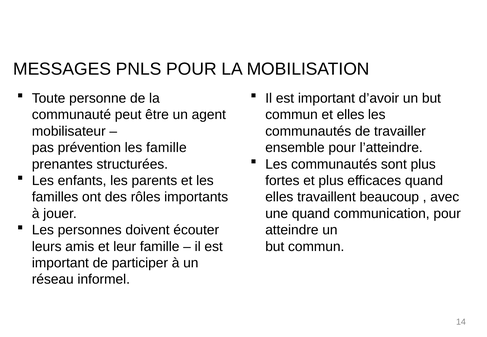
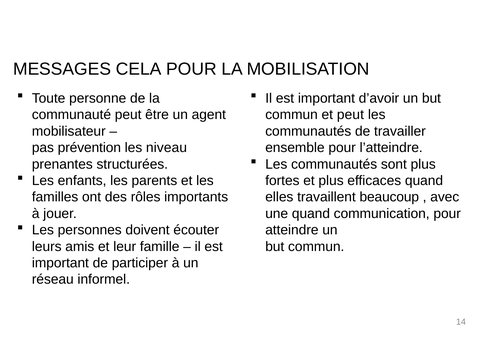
PNLS: PNLS -> CELA
et elles: elles -> peut
les famille: famille -> niveau
